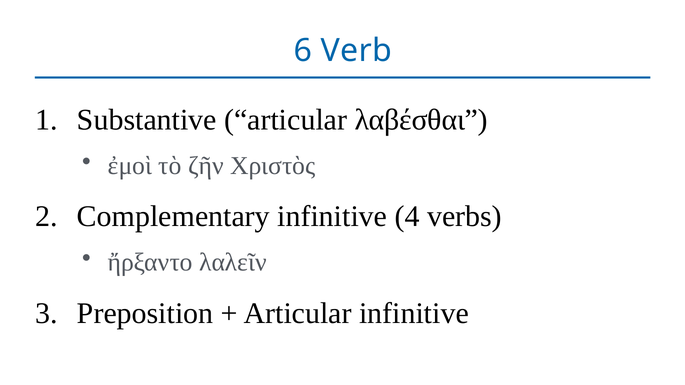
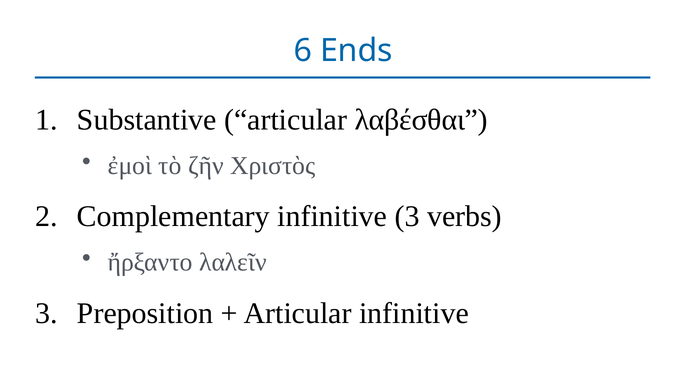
Verb: Verb -> Ends
infinitive 4: 4 -> 3
